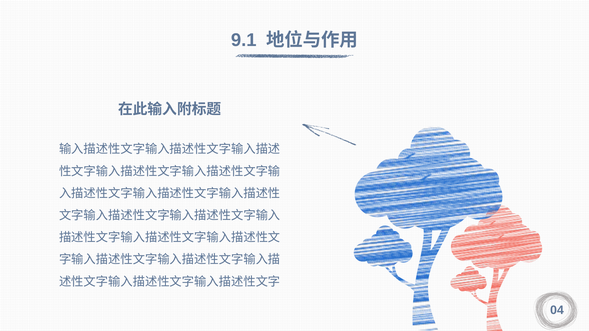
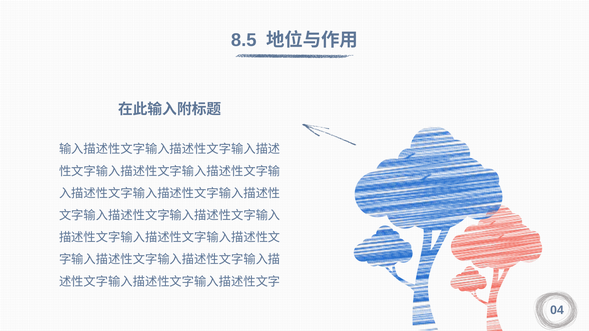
9.1: 9.1 -> 8.5
